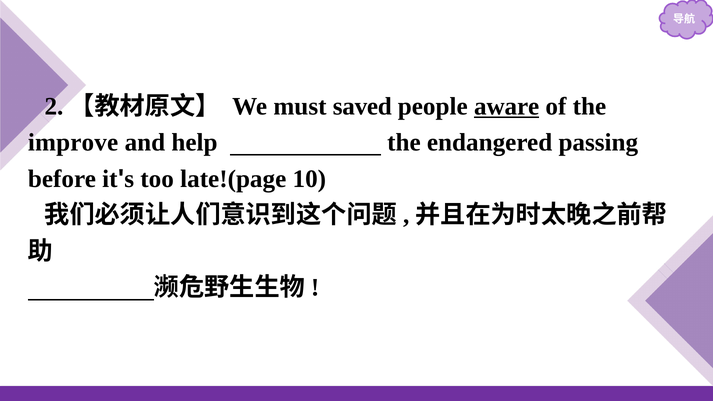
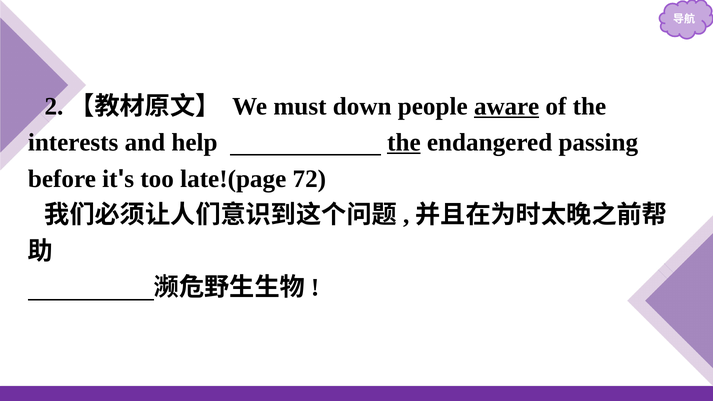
saved: saved -> down
improve: improve -> interests
the at (404, 143) underline: none -> present
10: 10 -> 72
